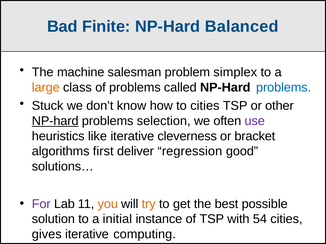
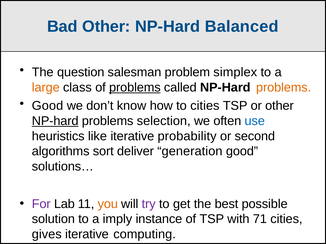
Bad Finite: Finite -> Other
machine: machine -> question
problems at (135, 88) underline: none -> present
problems at (284, 88) colour: blue -> orange
Stuck at (48, 106): Stuck -> Good
use colour: purple -> blue
cleverness: cleverness -> probability
bracket: bracket -> second
first: first -> sort
regression: regression -> generation
try colour: orange -> purple
initial: initial -> imply
54: 54 -> 71
